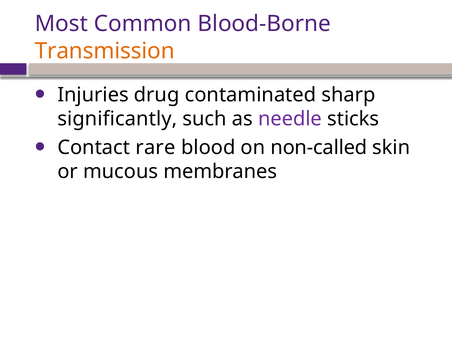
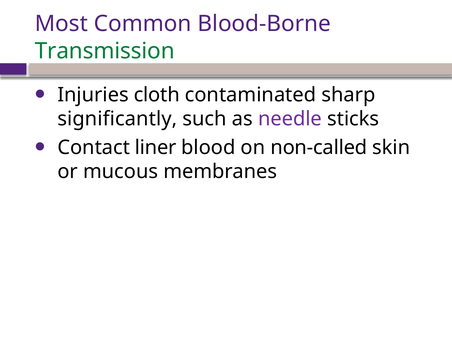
Transmission colour: orange -> green
drug: drug -> cloth
rare: rare -> liner
